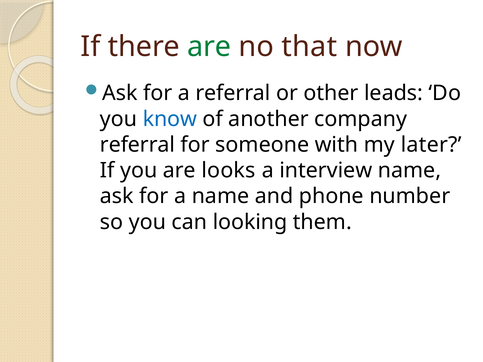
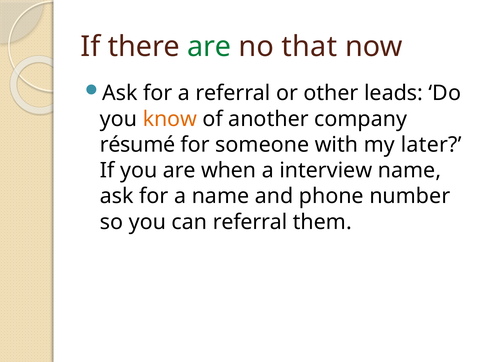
know colour: blue -> orange
referral at (137, 145): referral -> résumé
looks: looks -> when
can looking: looking -> referral
